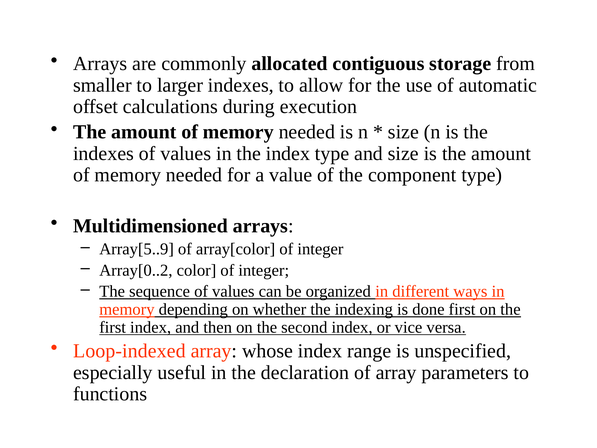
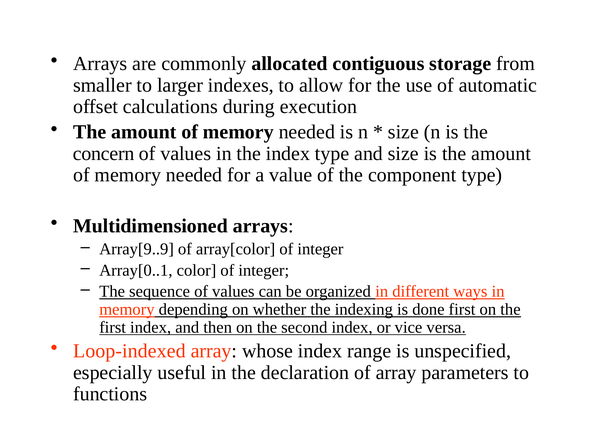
indexes at (104, 153): indexes -> concern
Array[5..9: Array[5..9 -> Array[9..9
Array[0..2: Array[0..2 -> Array[0..1
